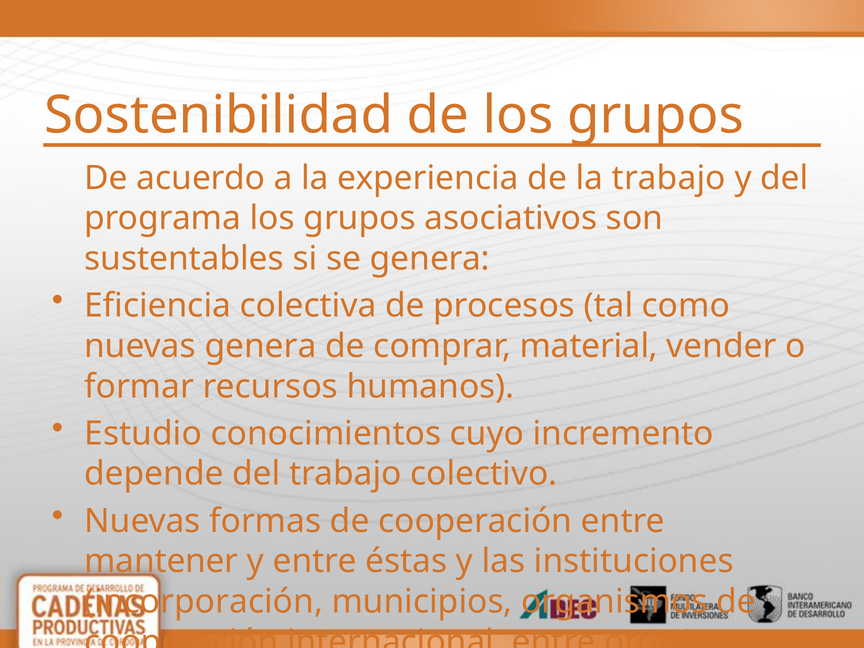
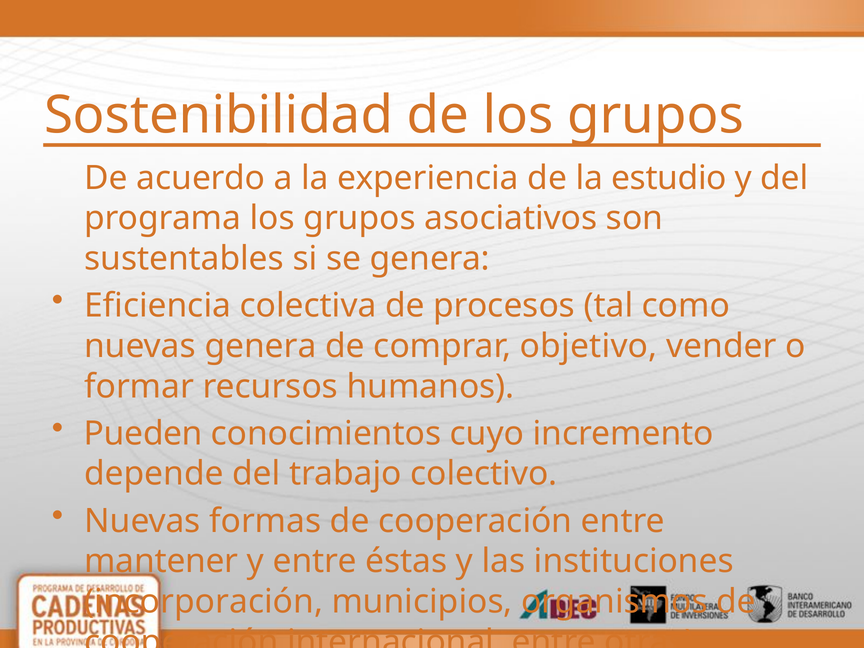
la trabajo: trabajo -> estudio
material: material -> objetivo
Estudio: Estudio -> Pueden
